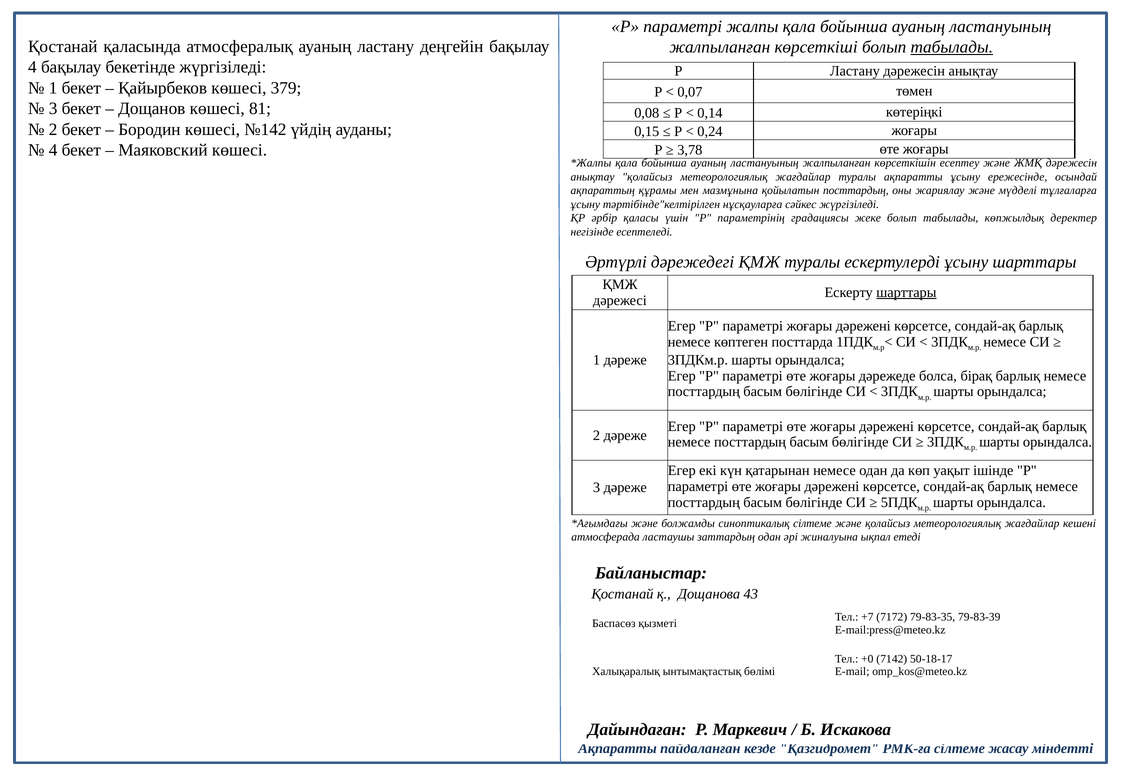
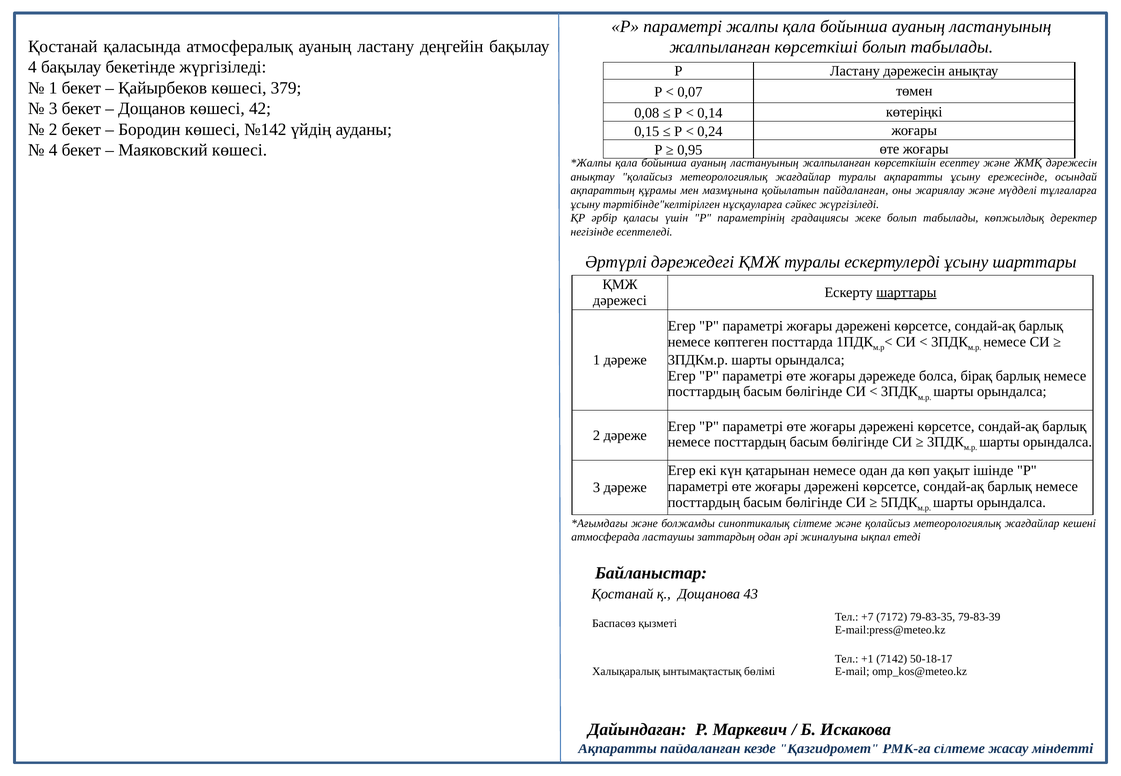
табылады at (952, 47) underline: present -> none
81: 81 -> 42
3,78: 3,78 -> 0,95
қойылатын посттардың: посттардың -> пайдаланған
+0: +0 -> +1
